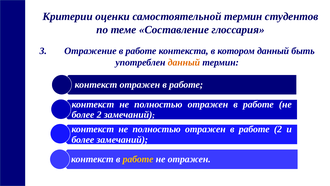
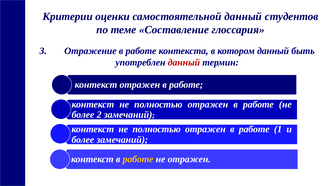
самостоятельной термин: термин -> данный
данный at (184, 62) colour: orange -> red
работе 2: 2 -> 1
